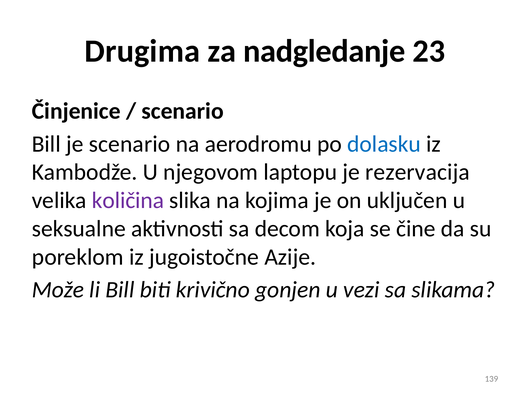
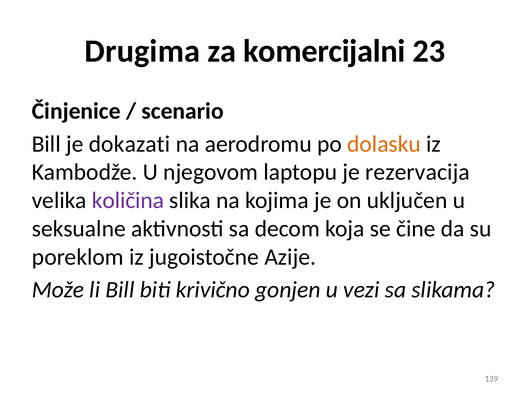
nadgledanje: nadgledanje -> komercijalni
je scenario: scenario -> dokazati
dolasku colour: blue -> orange
